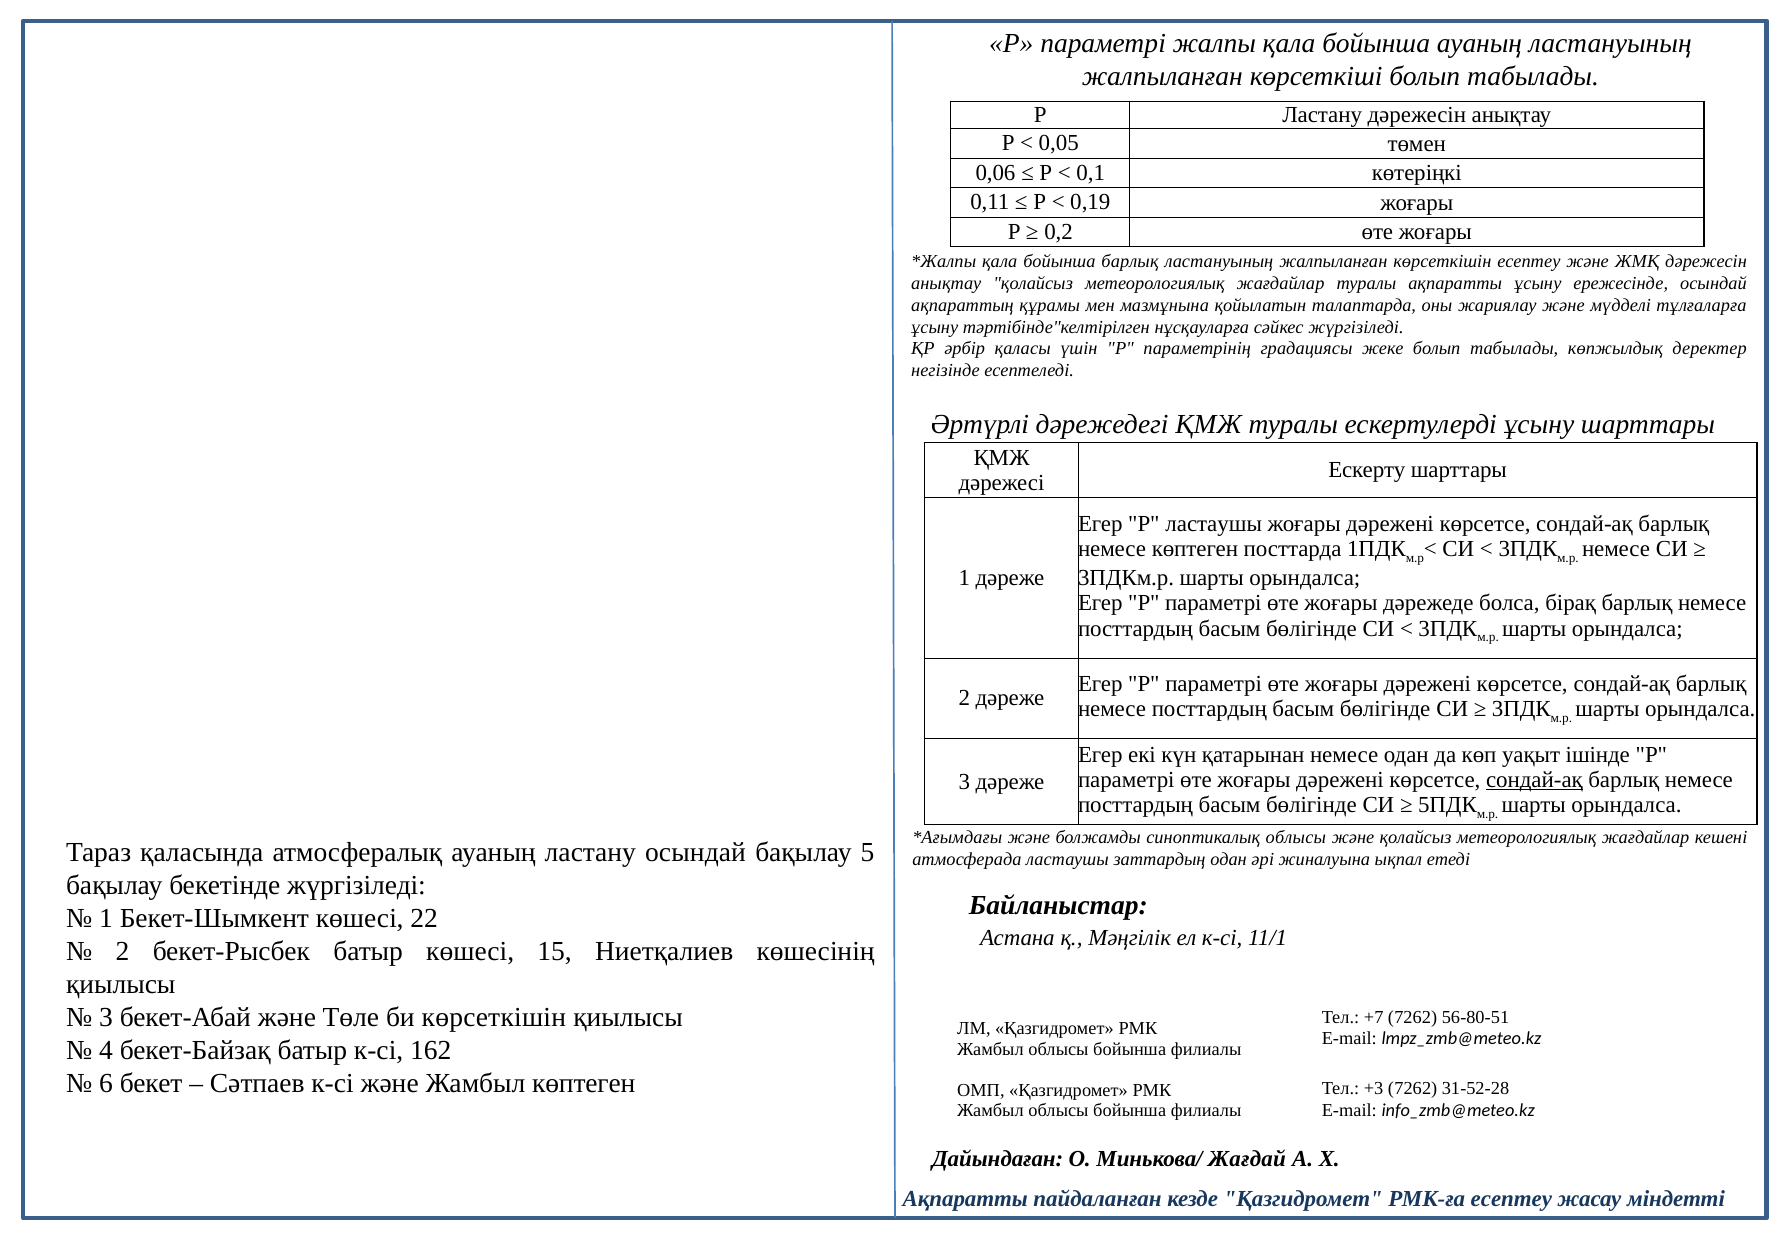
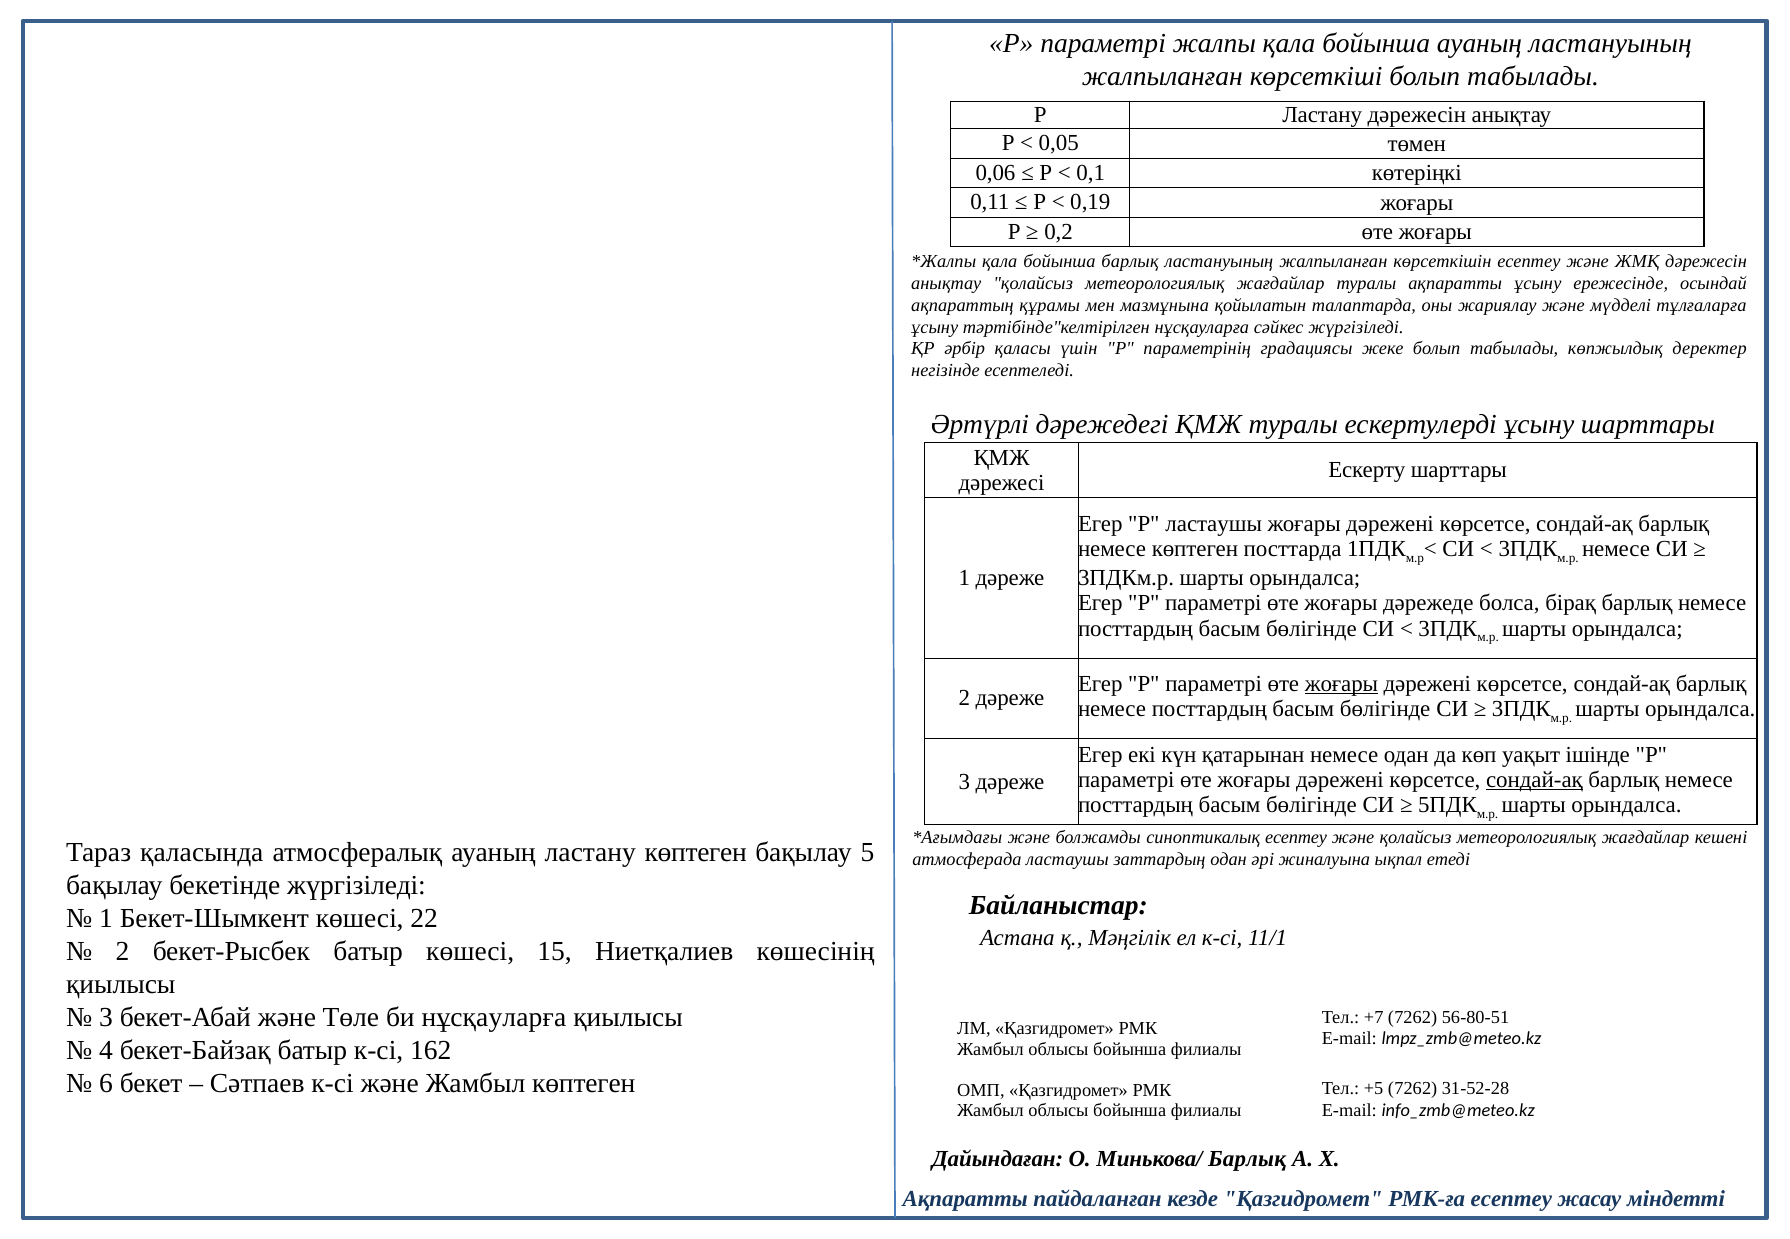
жоғары at (1341, 684) underline: none -> present
синоптикалық облысы: облысы -> есептеу
ластану осындай: осындай -> көптеген
би көрсеткішін: көрсеткішін -> нұсқауларға
+3: +3 -> +5
Минькова/ Жағдай: Жағдай -> Барлық
